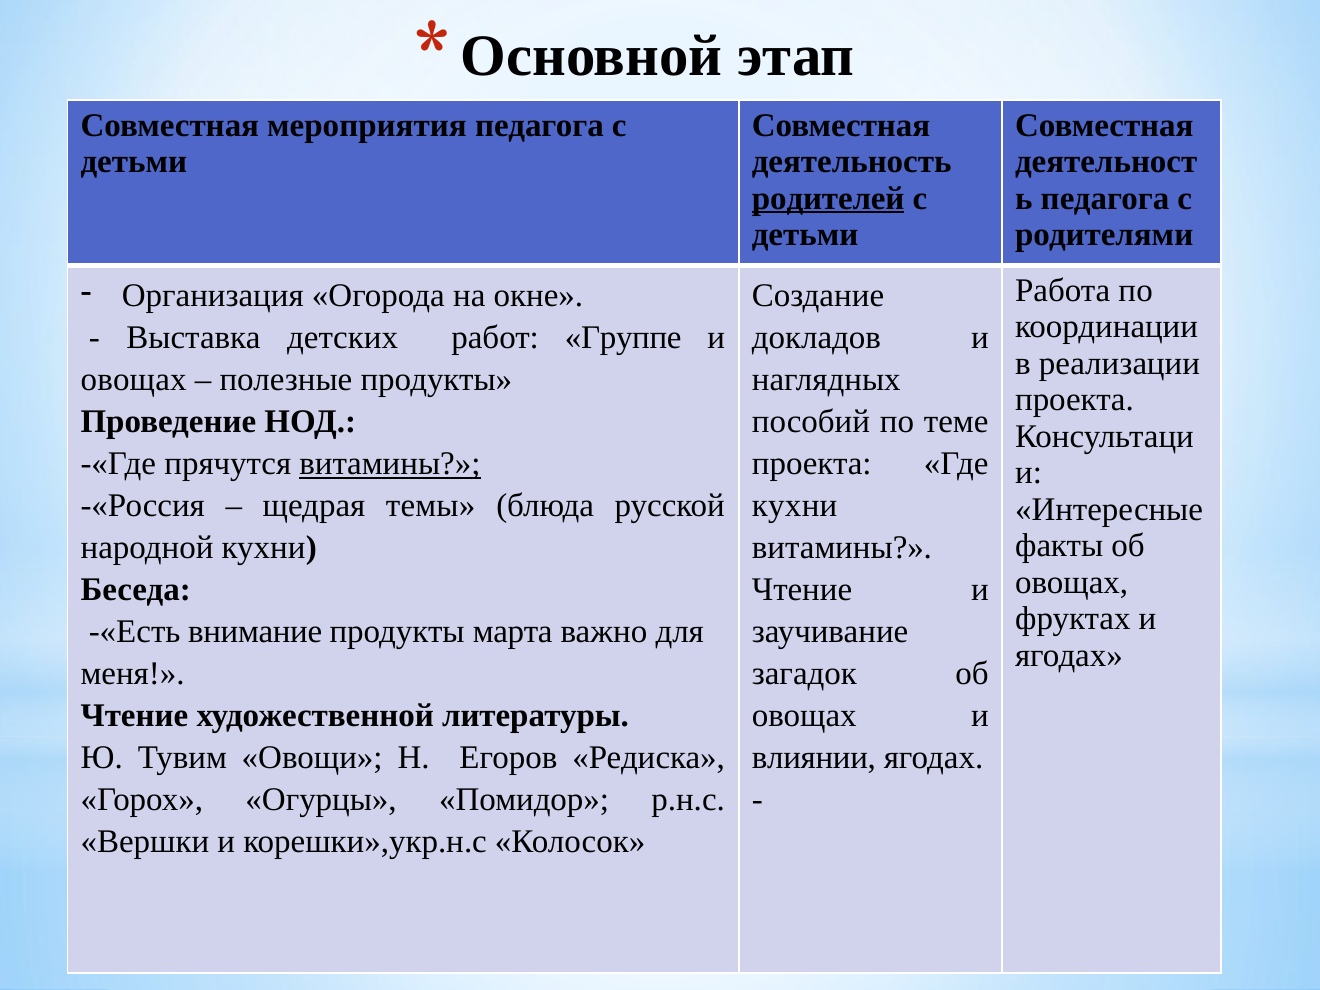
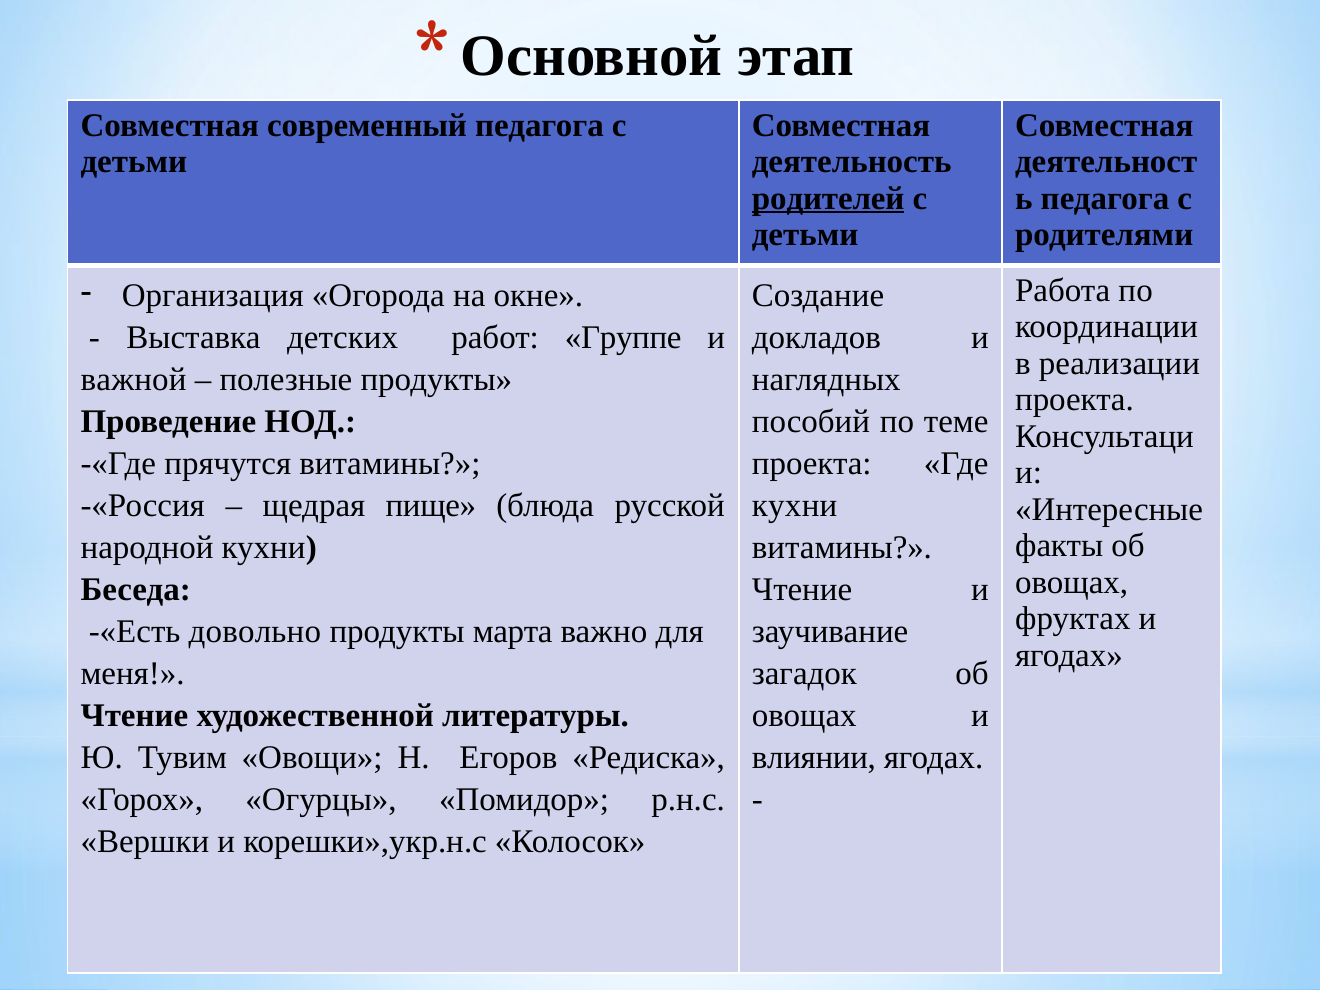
мероприятия: мероприятия -> современный
овощах at (134, 380): овощах -> важной
витамины at (390, 464) underline: present -> none
темы: темы -> пище
внимание: внимание -> довольно
